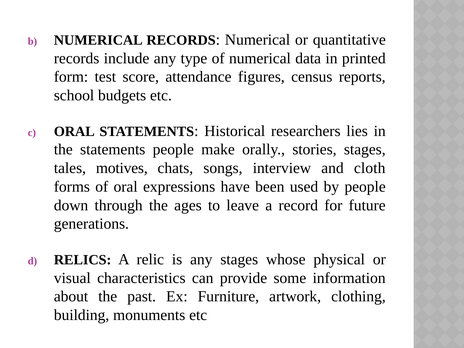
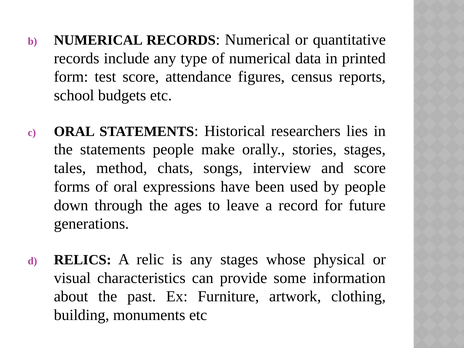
motives: motives -> method
and cloth: cloth -> score
